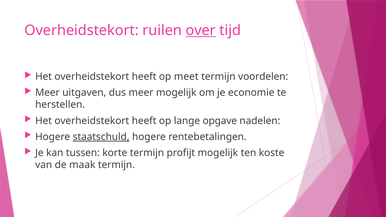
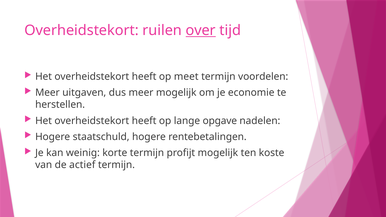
staatschuld underline: present -> none
tussen: tussen -> weinig
maak: maak -> actief
